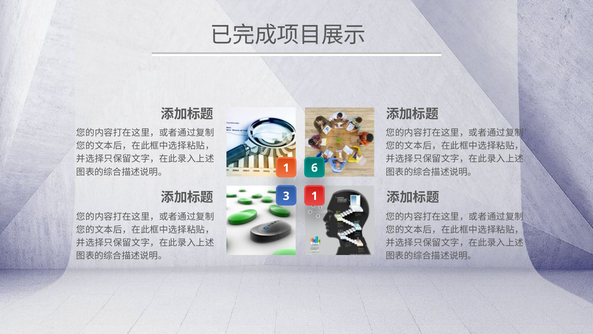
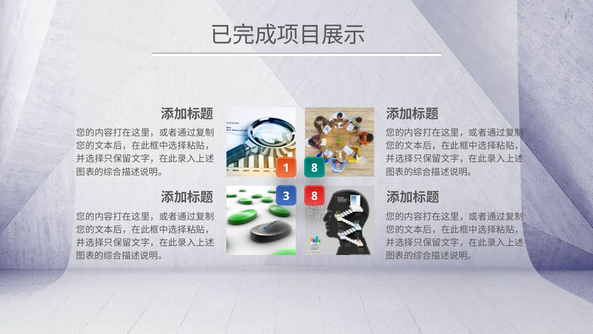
1 6: 6 -> 8
3 1: 1 -> 8
